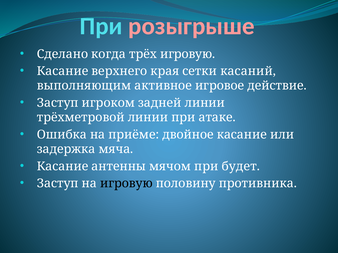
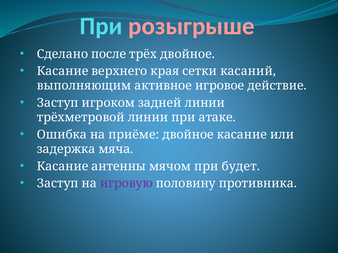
когда: когда -> после
трёх игровую: игровую -> двойное
игровую at (126, 184) colour: black -> purple
